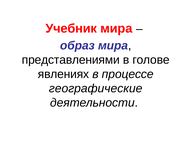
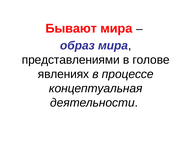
Учебник: Учебник -> Бывают
географические: географические -> концептуальная
